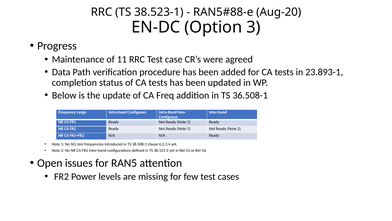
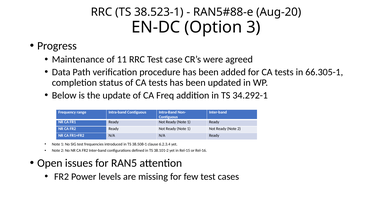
23.893-1: 23.893-1 -> 66.305-1
36.508-1: 36.508-1 -> 34.292-1
